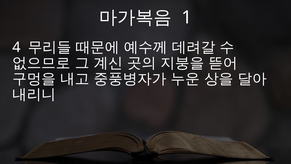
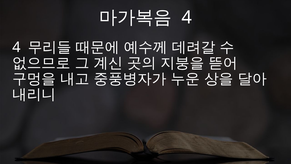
1 at (187, 18): 1 -> 4
